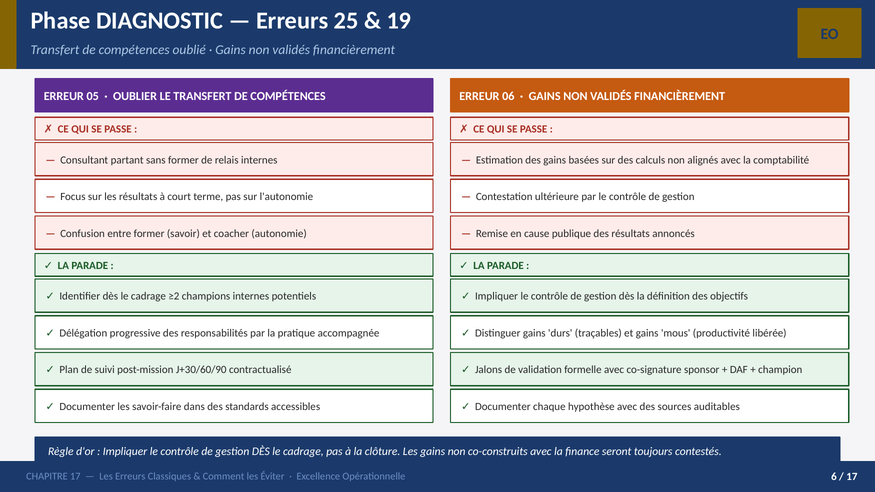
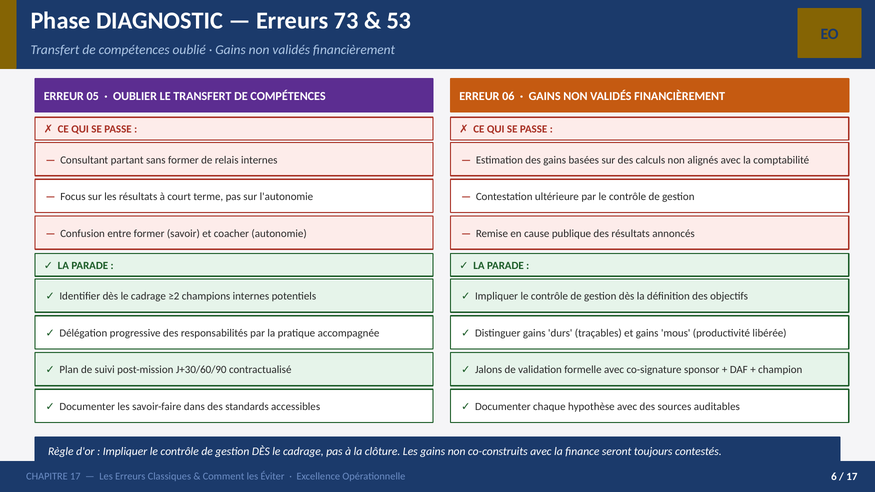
25: 25 -> 73
19: 19 -> 53
